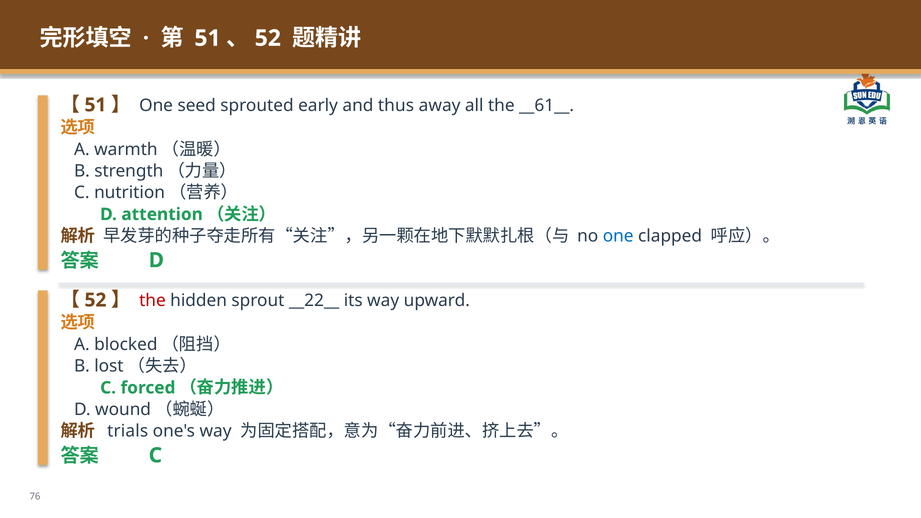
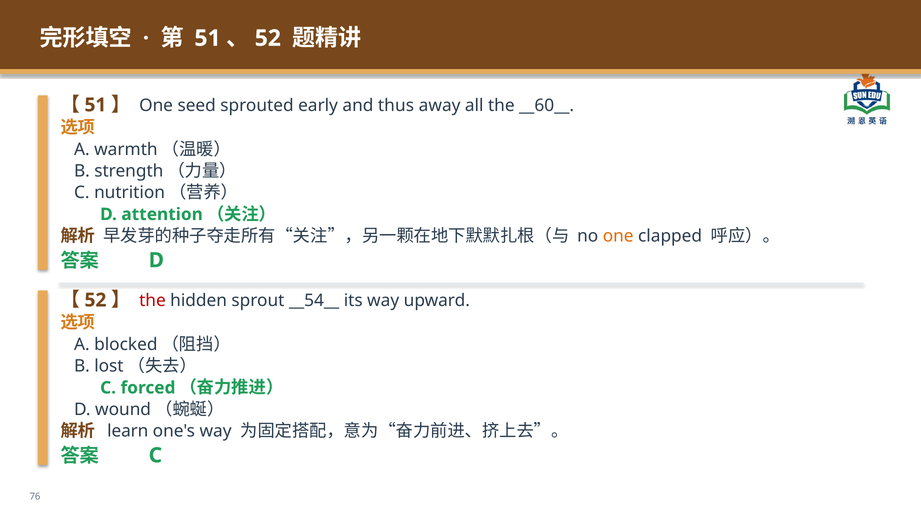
__61__: __61__ -> __60__
one at (618, 236) colour: blue -> orange
__22__: __22__ -> __54__
trials: trials -> learn
